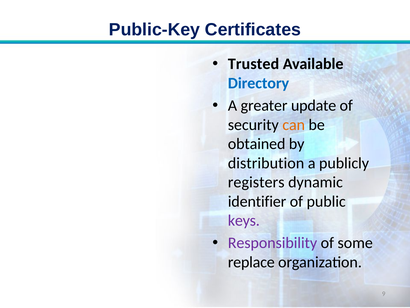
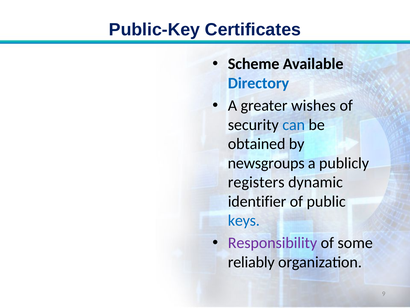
Trusted: Trusted -> Scheme
update: update -> wishes
can colour: orange -> blue
distribution: distribution -> newsgroups
keys colour: purple -> blue
replace: replace -> reliably
